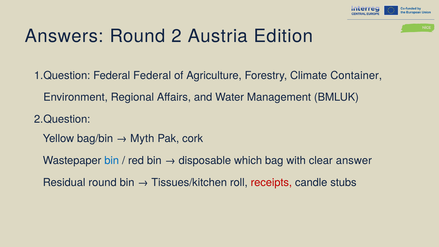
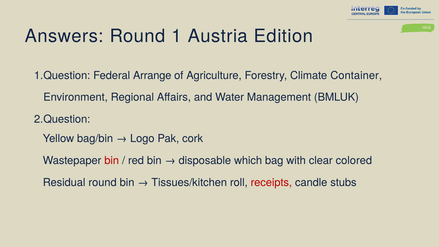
2: 2 -> 1
Federal Federal: Federal -> Arrange
Myth: Myth -> Logo
bin at (112, 161) colour: blue -> red
answer: answer -> colored
